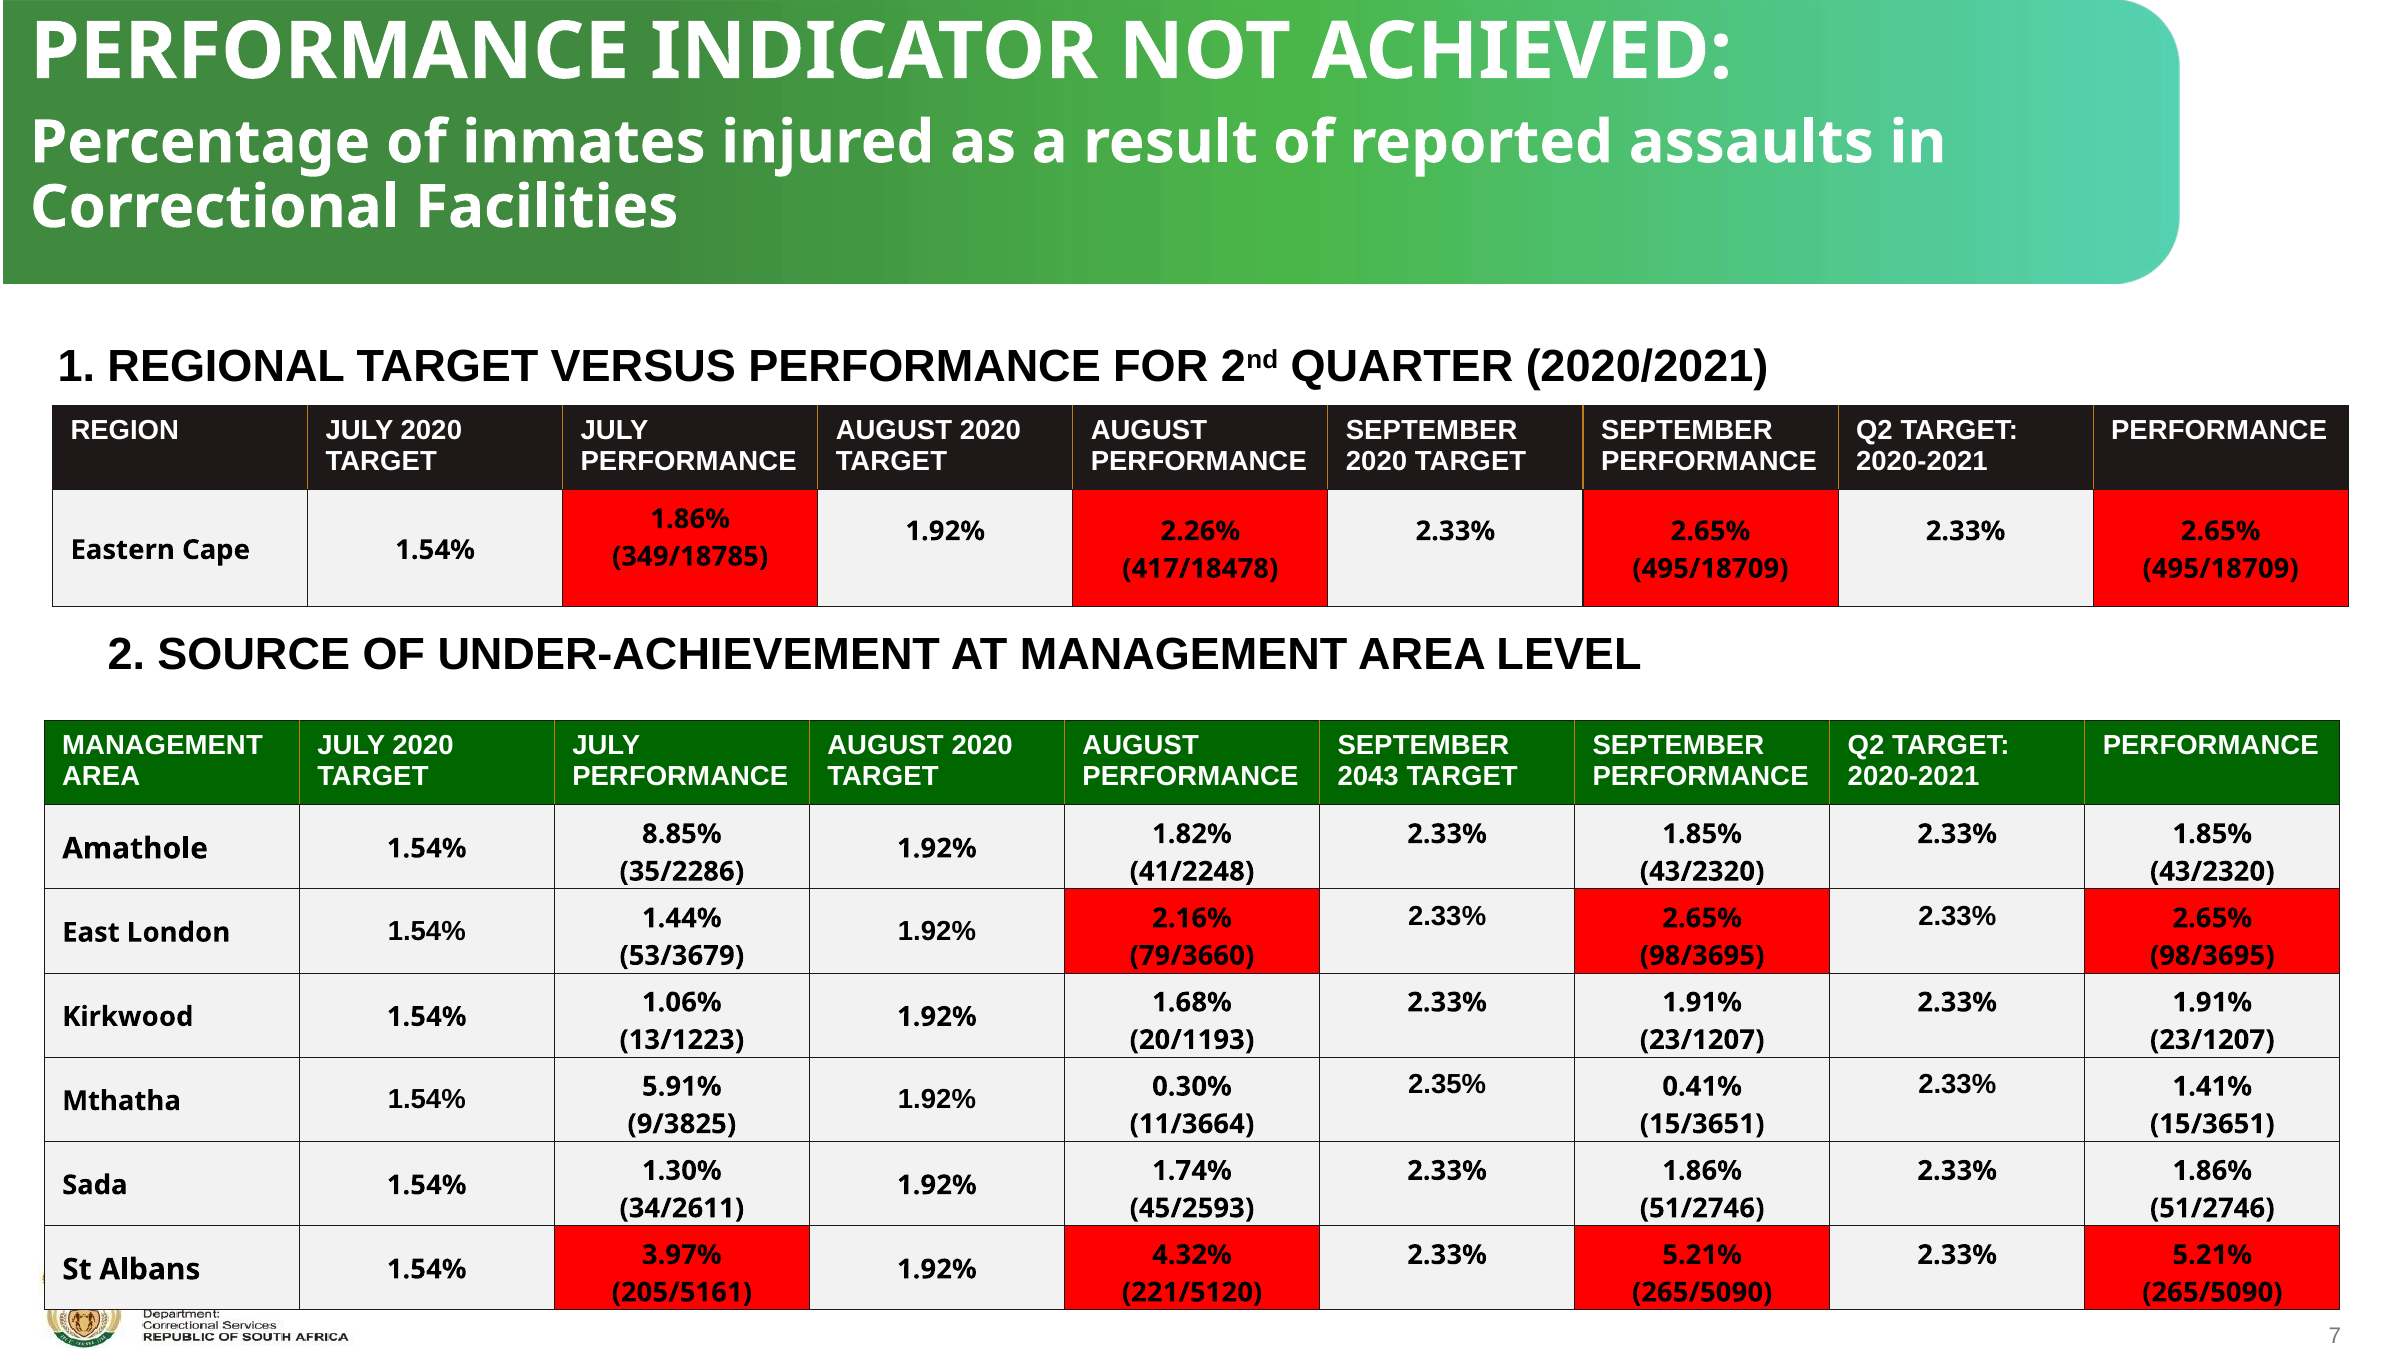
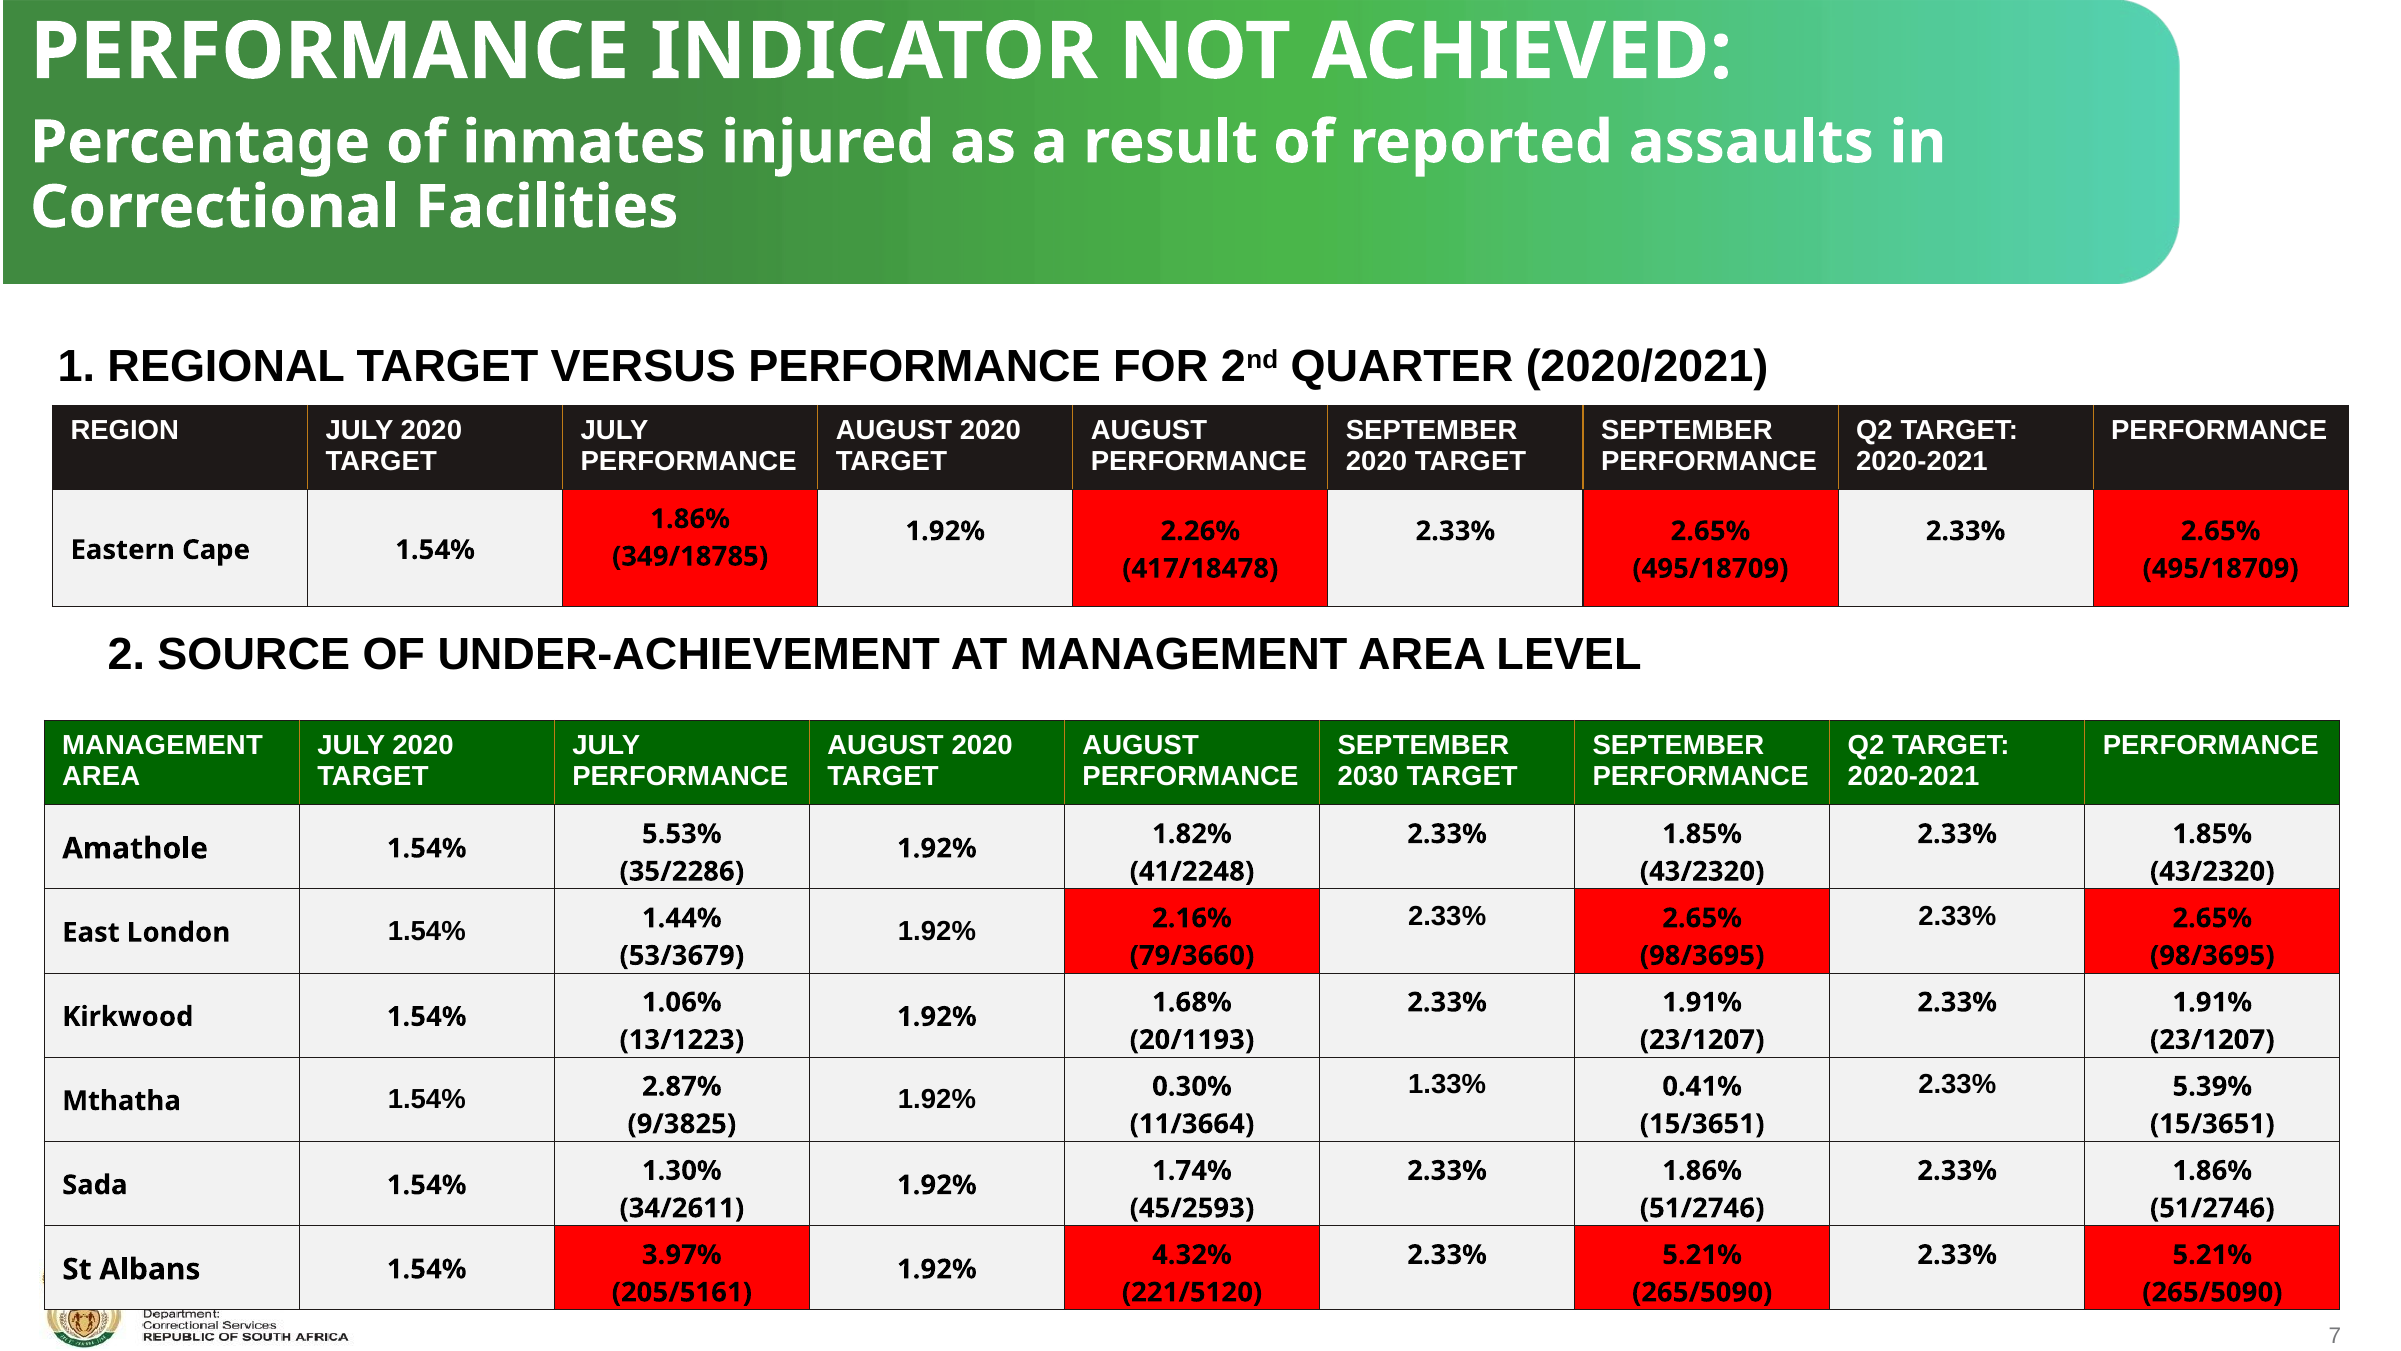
2043: 2043 -> 2030
8.85%: 8.85% -> 5.53%
2.35%: 2.35% -> 1.33%
1.41%: 1.41% -> 5.39%
5.91%: 5.91% -> 2.87%
